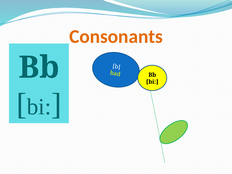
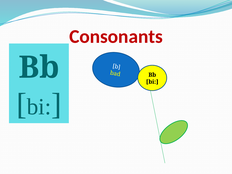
Consonants colour: orange -> red
